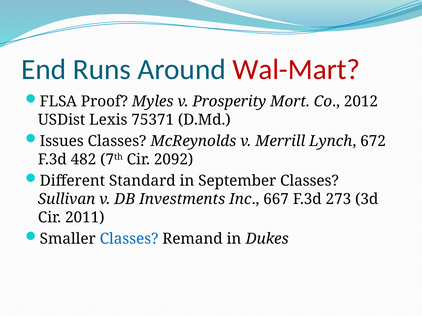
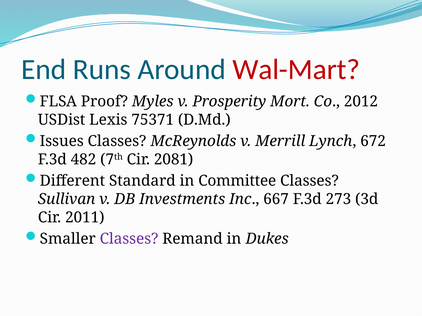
2092: 2092 -> 2081
September: September -> Committee
Classes at (129, 239) colour: blue -> purple
